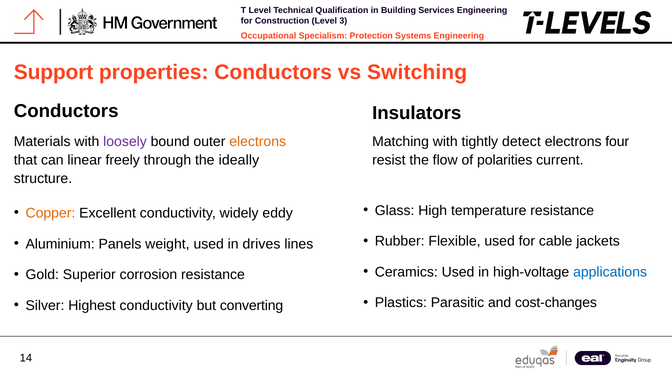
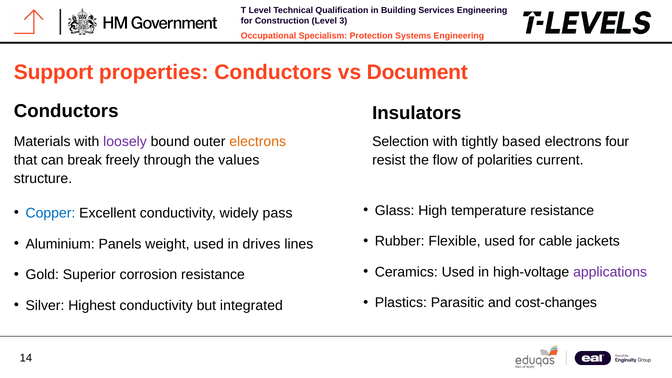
Switching: Switching -> Document
Matching: Matching -> Selection
detect: detect -> based
linear: linear -> break
ideally: ideally -> values
Copper colour: orange -> blue
eddy: eddy -> pass
applications colour: blue -> purple
converting: converting -> integrated
